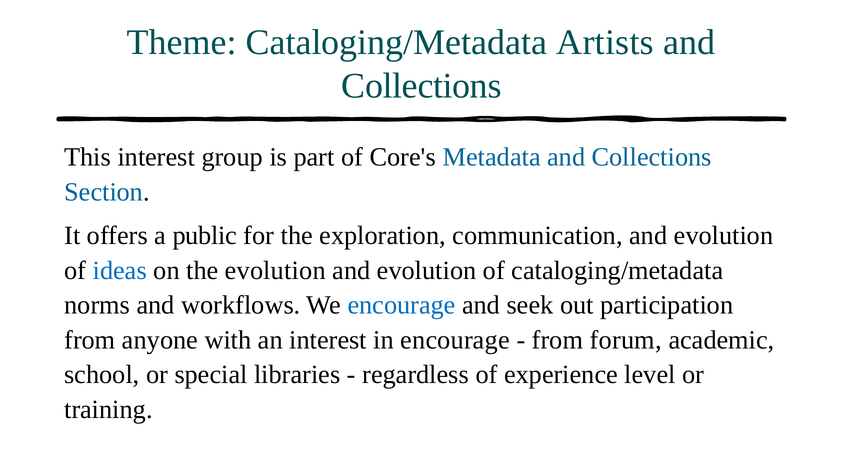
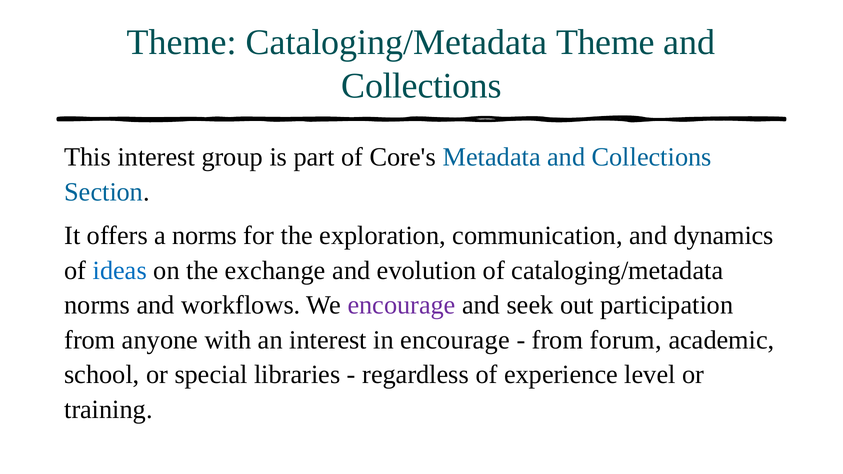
Cataloging/Metadata Artists: Artists -> Theme
a public: public -> norms
communication and evolution: evolution -> dynamics
the evolution: evolution -> exchange
encourage at (402, 305) colour: blue -> purple
